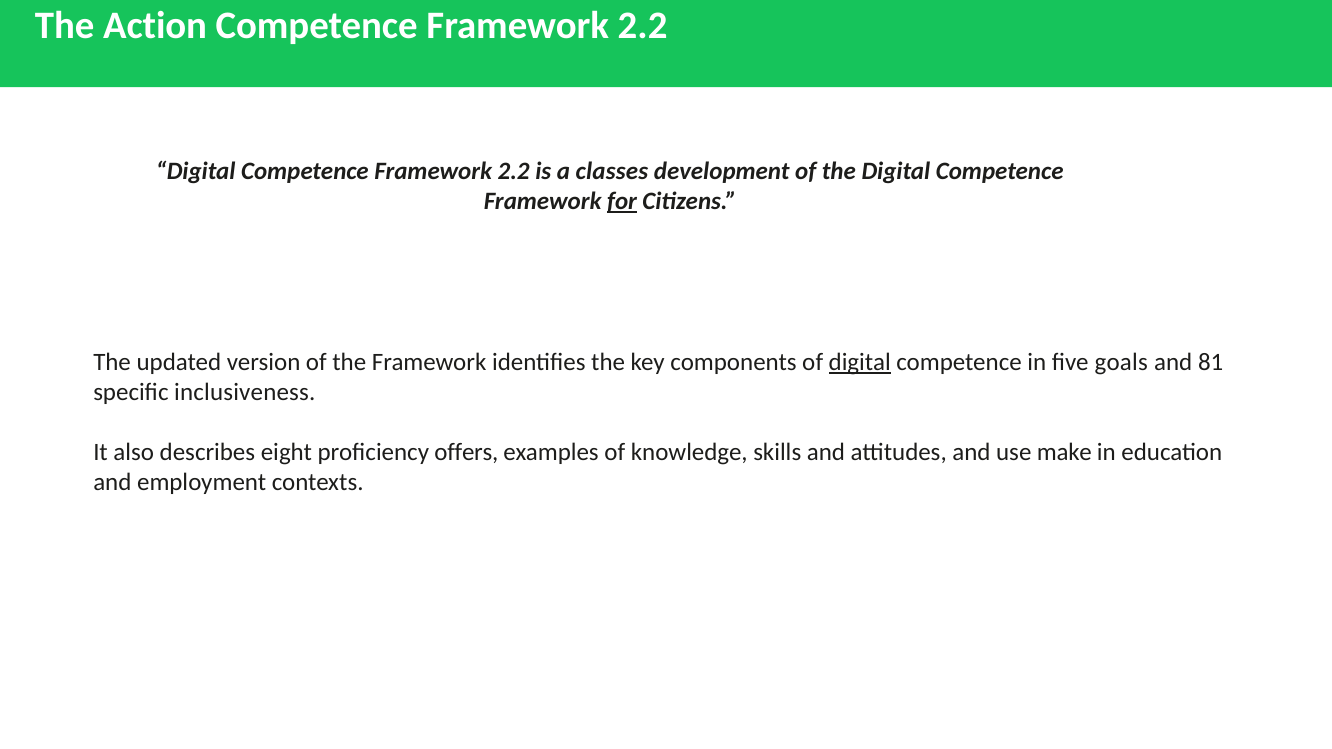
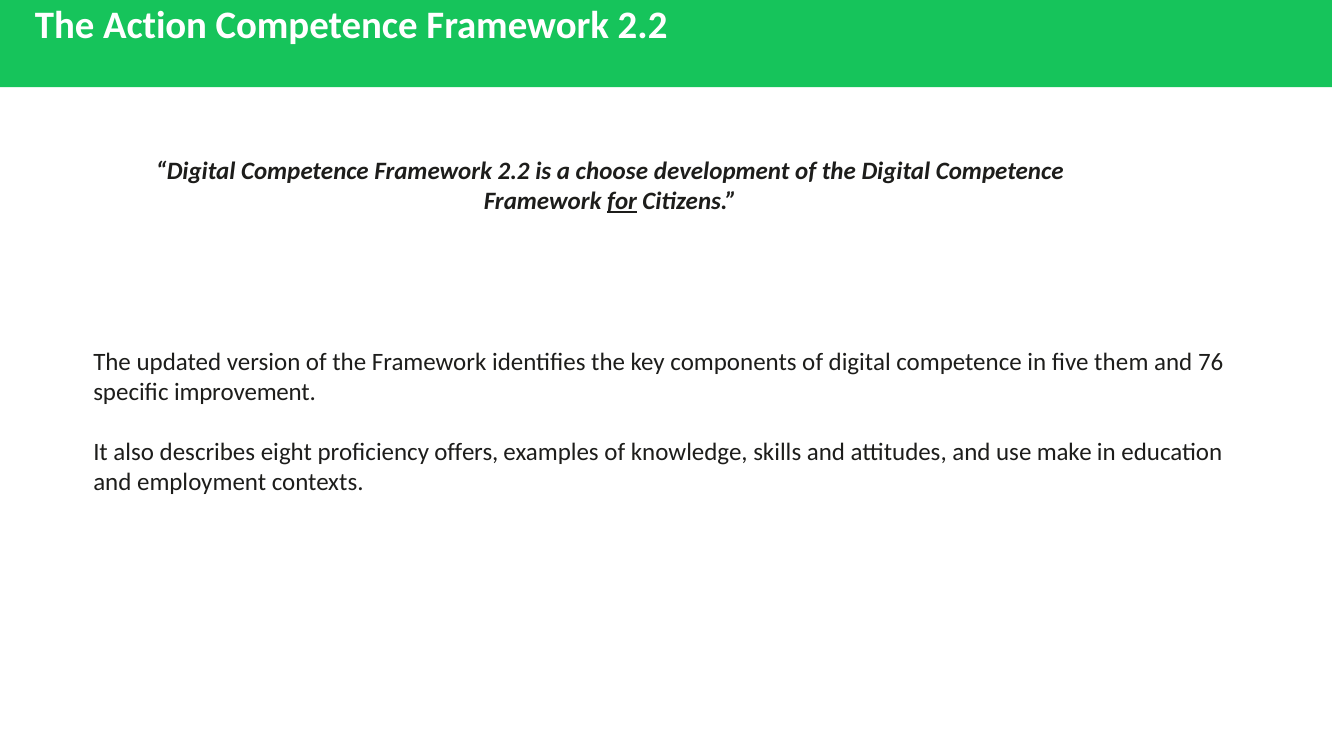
classes: classes -> choose
digital at (860, 362) underline: present -> none
goals: goals -> them
81: 81 -> 76
inclusiveness: inclusiveness -> improvement
